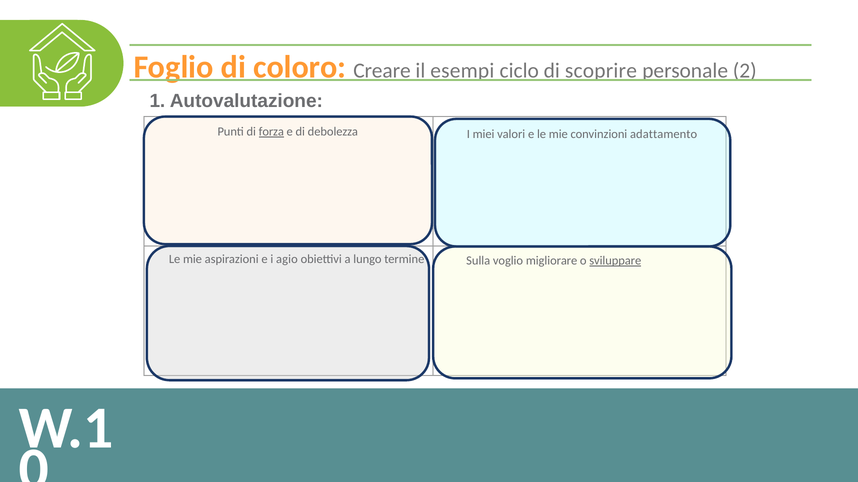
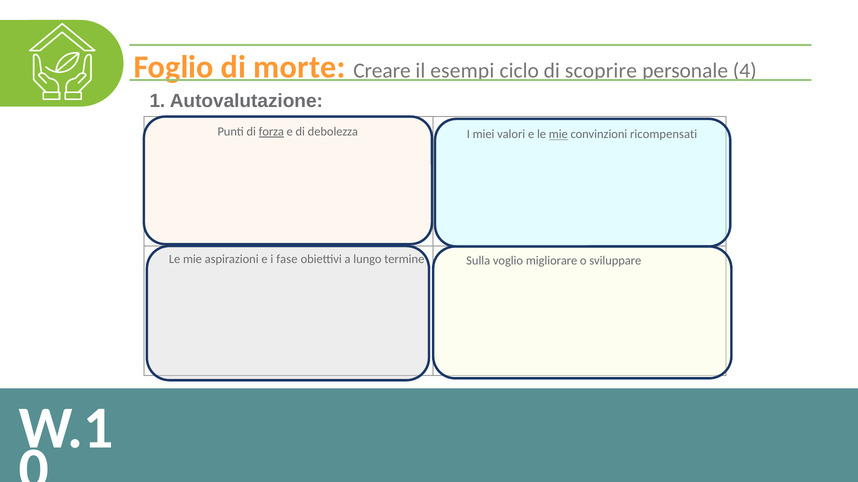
coloro: coloro -> morte
2: 2 -> 4
mie at (558, 134) underline: none -> present
adattamento: adattamento -> ricompensati
agio: agio -> fase
sviluppare underline: present -> none
